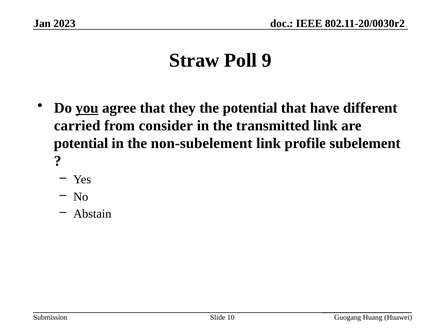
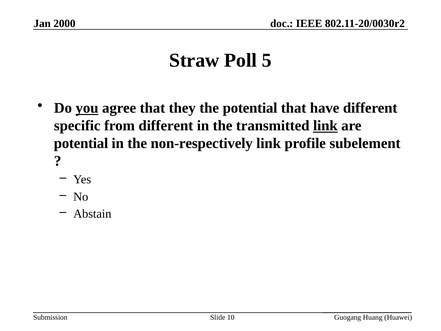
2023: 2023 -> 2000
9: 9 -> 5
carried: carried -> specific
from consider: consider -> different
link at (325, 126) underline: none -> present
non-subelement: non-subelement -> non-respectively
